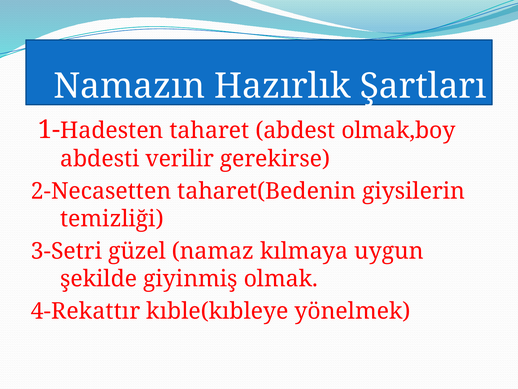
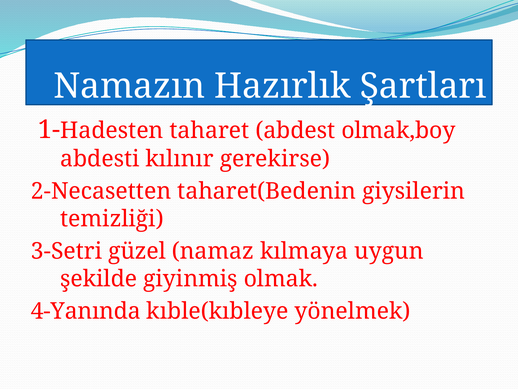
verilir: verilir -> kılınır
4-Rekattır: 4-Rekattır -> 4-Yanında
